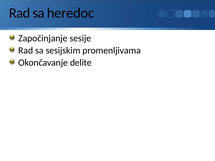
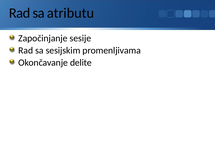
heredoc: heredoc -> atributu
